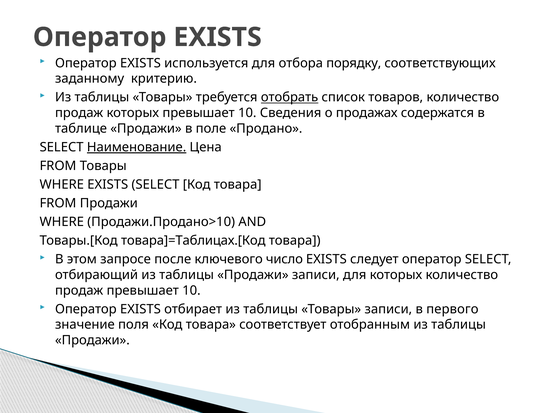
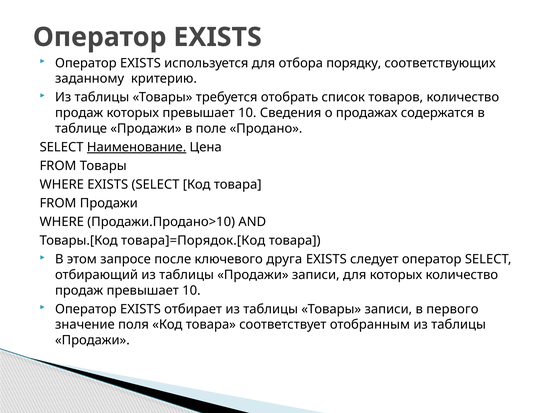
отобрать underline: present -> none
товара]=Таблицах.[Код: товара]=Таблицах.[Код -> товара]=Порядок.[Код
число: число -> друга
